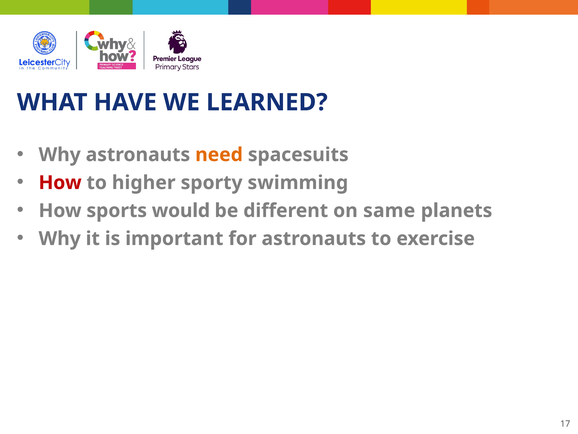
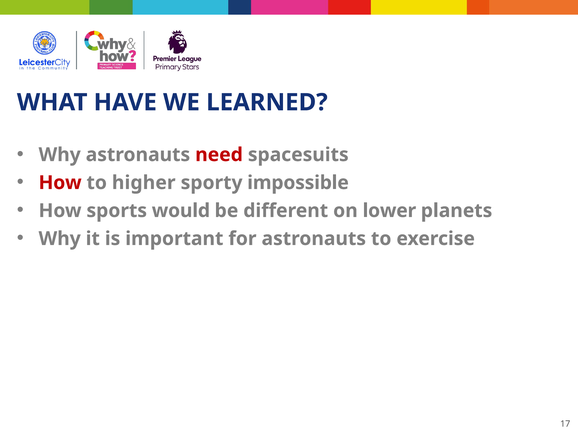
need colour: orange -> red
swimming: swimming -> impossible
same: same -> lower
